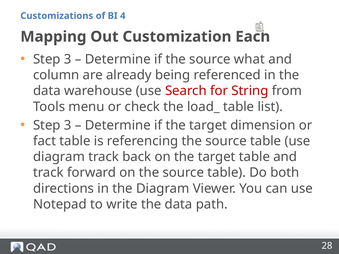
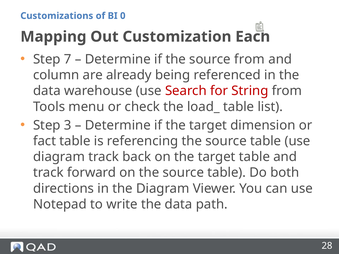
4: 4 -> 0
3 at (68, 59): 3 -> 7
source what: what -> from
